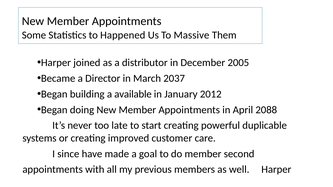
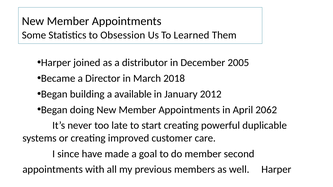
Happened: Happened -> Obsession
Massive: Massive -> Learned
2037: 2037 -> 2018
2088: 2088 -> 2062
